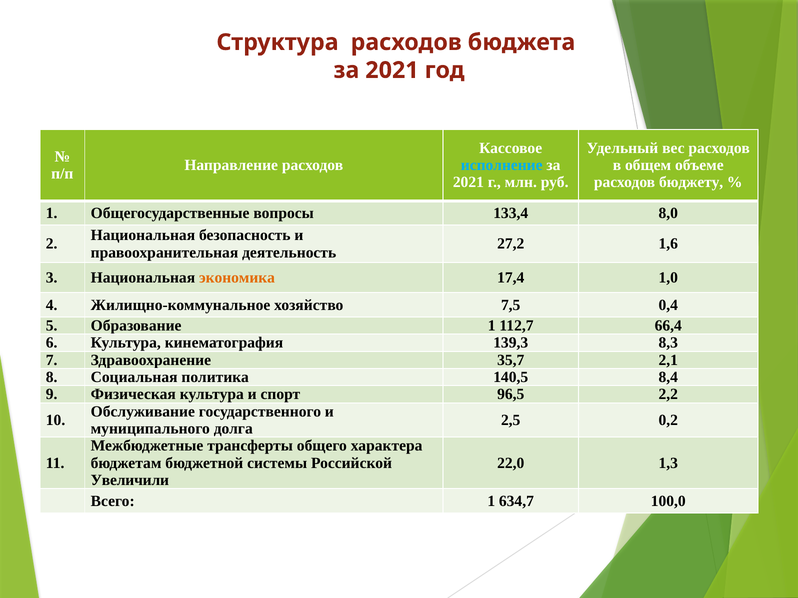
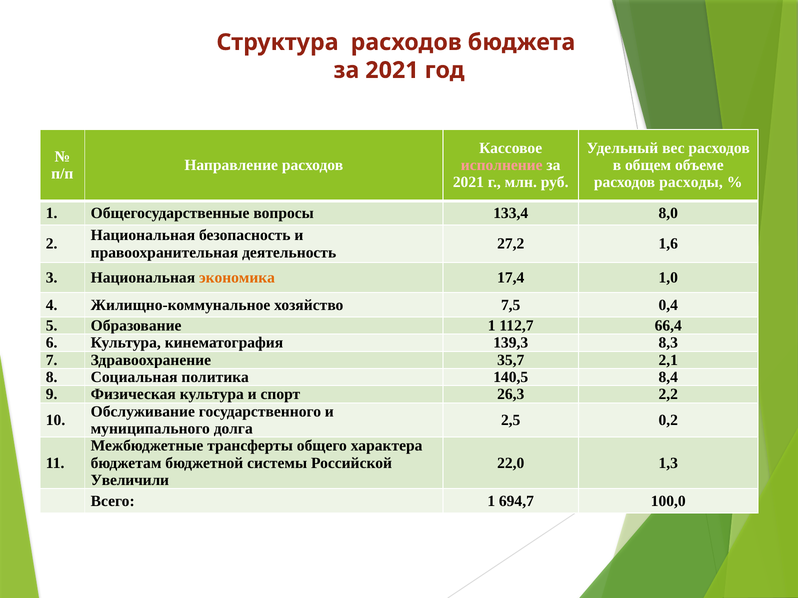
исполнение colour: light blue -> pink
бюджету: бюджету -> расходы
96,5: 96,5 -> 26,3
634,7: 634,7 -> 694,7
